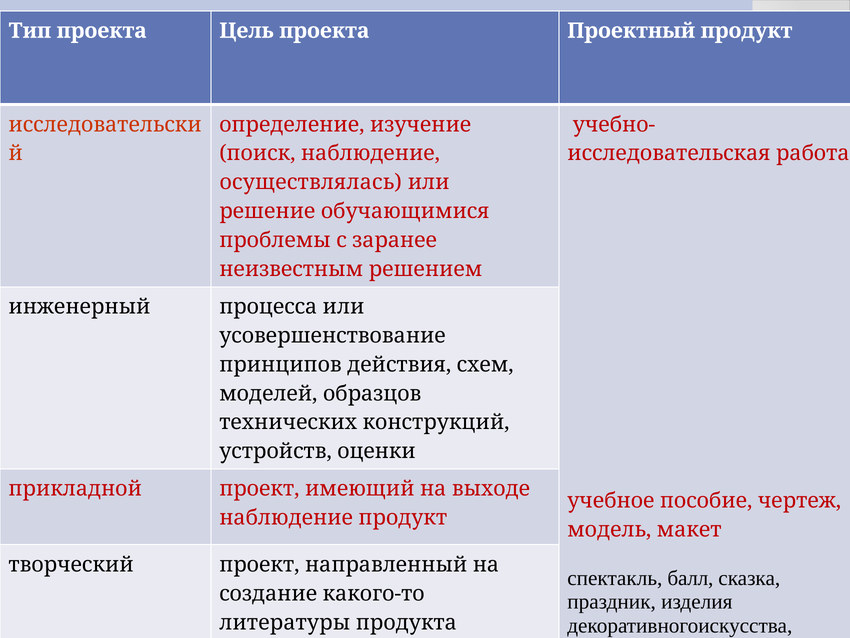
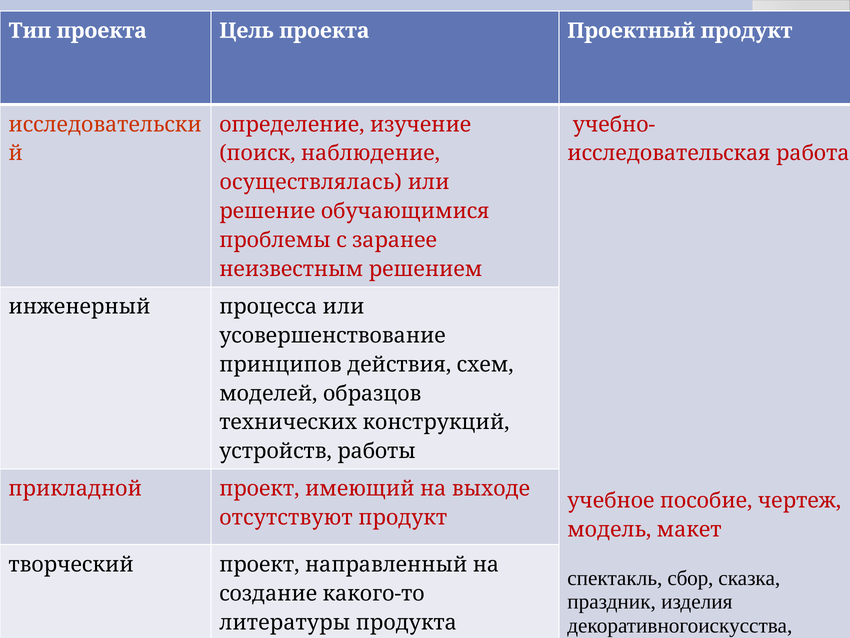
оценки: оценки -> работы
наблюдение at (286, 517): наблюдение -> отсутствуют
балл: балл -> сбор
